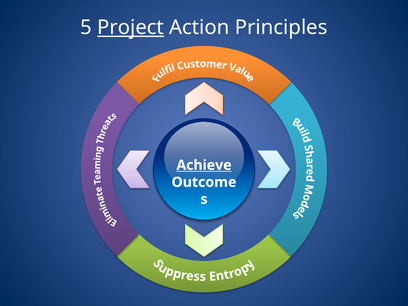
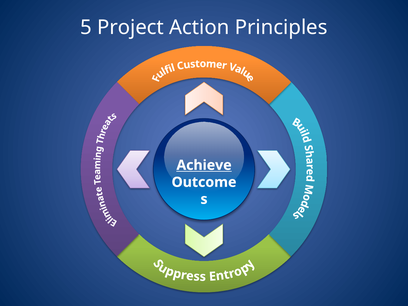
Project underline: present -> none
